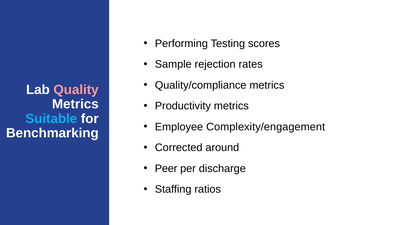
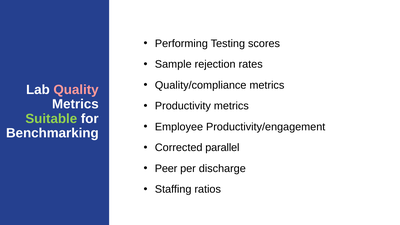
Suitable colour: light blue -> light green
Complexity/engagement: Complexity/engagement -> Productivity/engagement
around: around -> parallel
